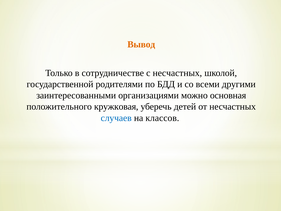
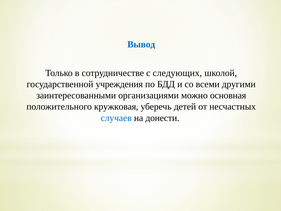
Вывод colour: orange -> blue
с несчастных: несчастных -> следующих
родителями: родителями -> учреждения
классов: классов -> донести
